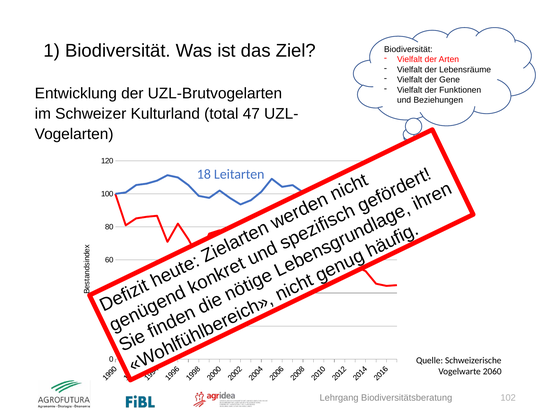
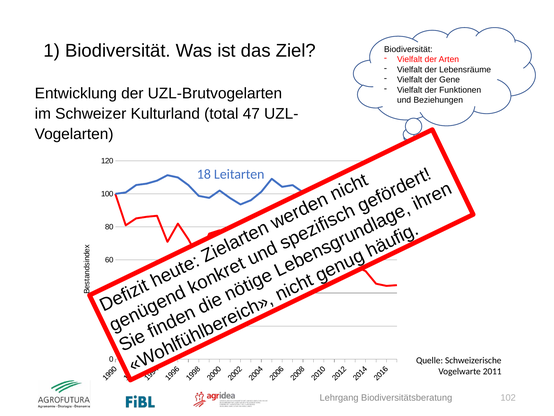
2060: 2060 -> 2011
